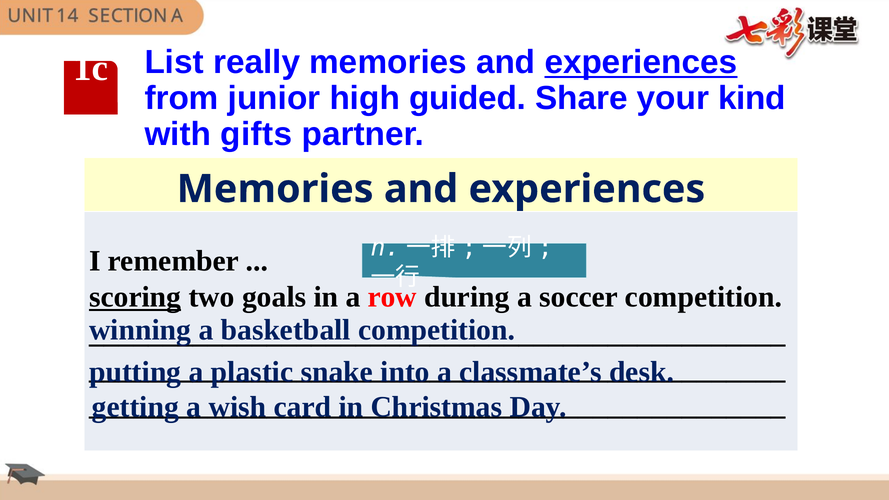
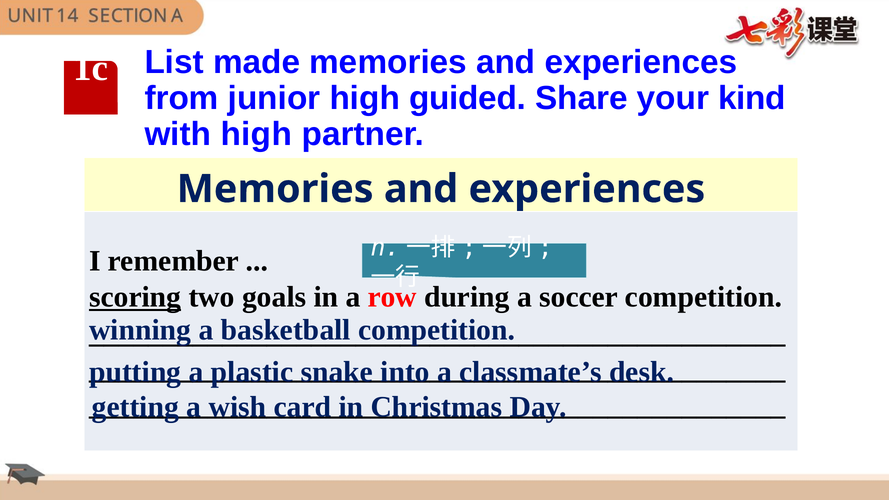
really: really -> made
experiences at (641, 62) underline: present -> none
with gifts: gifts -> high
